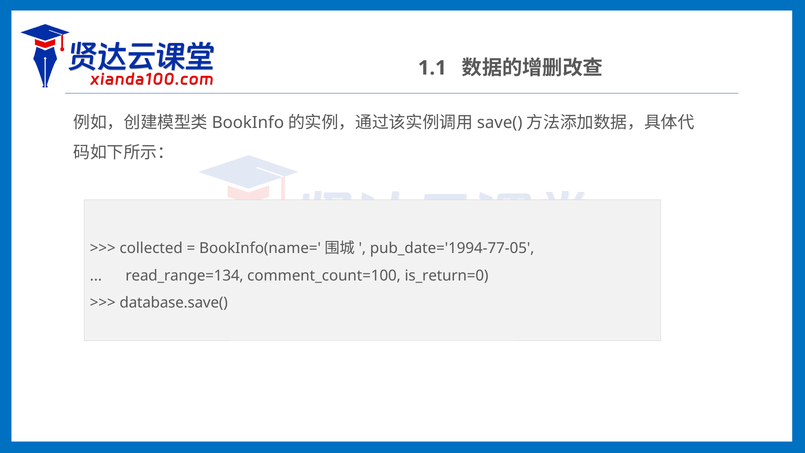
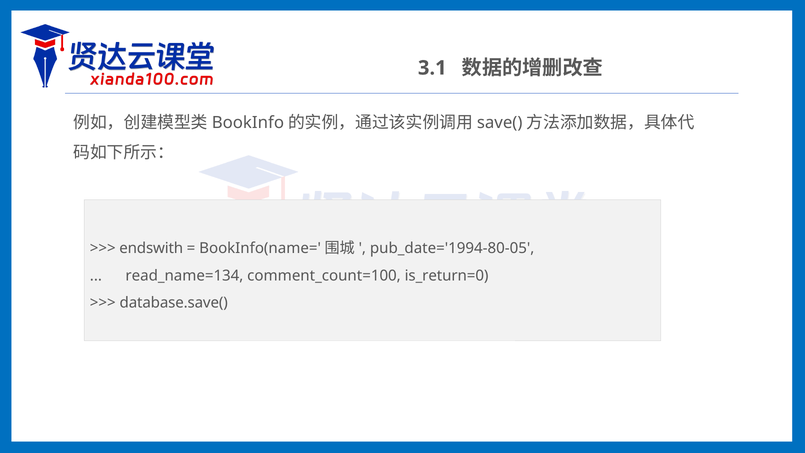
1.1: 1.1 -> 3.1
collected: collected -> endswith
pub_date='1994-77-05: pub_date='1994-77-05 -> pub_date='1994-80-05
read_range=134: read_range=134 -> read_name=134
